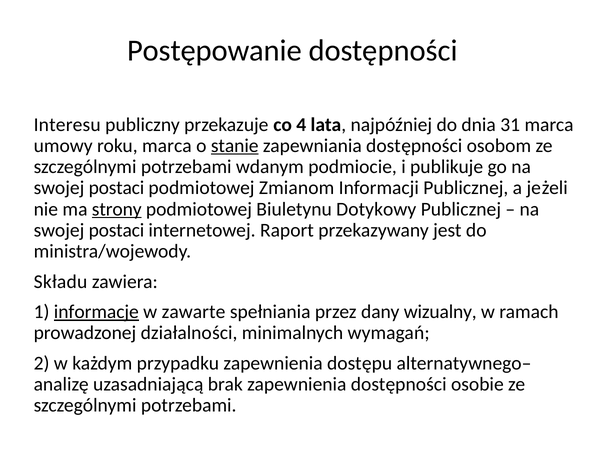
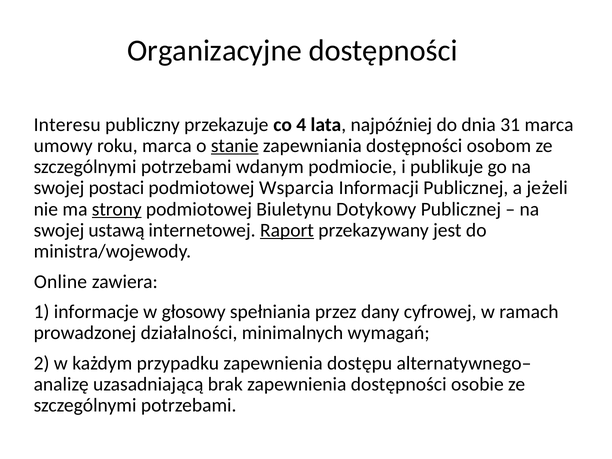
Postępowanie: Postępowanie -> Organizacyjne
Zmianom: Zmianom -> Wsparcia
postaci at (116, 230): postaci -> ustawą
Raport underline: none -> present
Składu: Składu -> Online
informacje underline: present -> none
zawarte: zawarte -> głosowy
wizualny: wizualny -> cyfrowej
